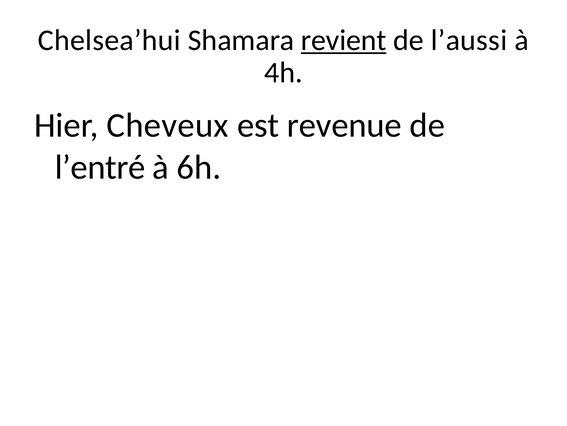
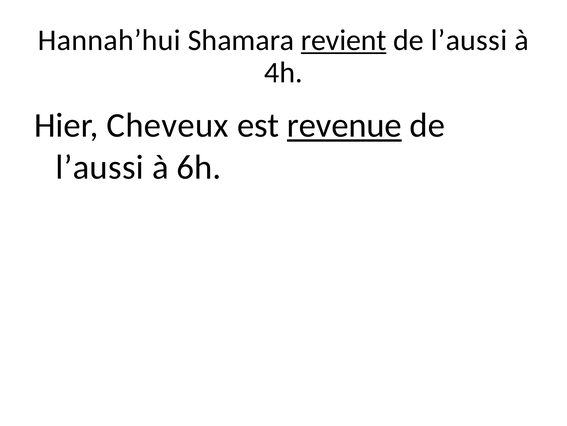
Chelsea’hui: Chelsea’hui -> Hannah’hui
revenue underline: none -> present
l’entré at (100, 167): l’entré -> l’aussi
